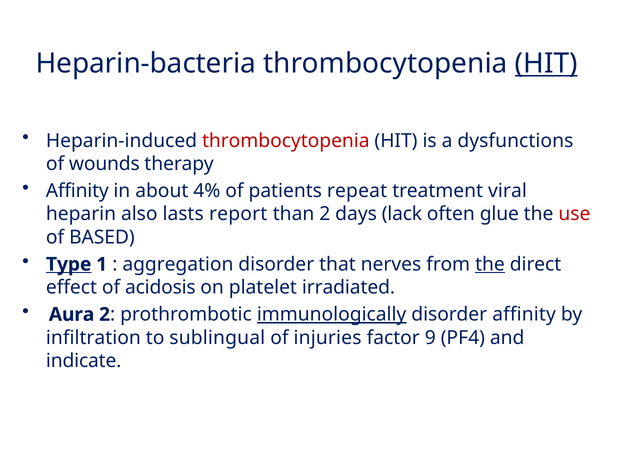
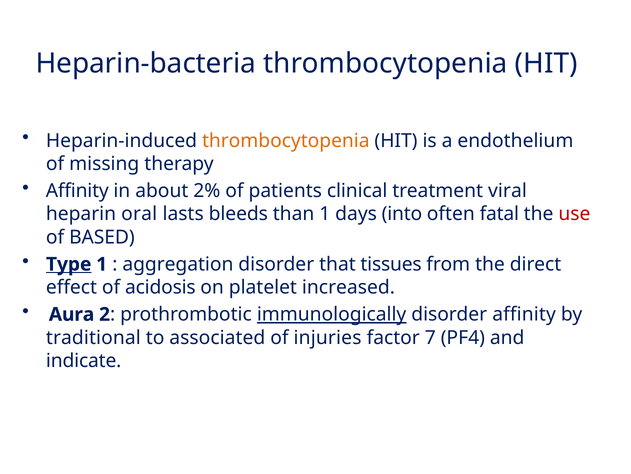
HIT at (546, 64) underline: present -> none
thrombocytopenia at (286, 141) colour: red -> orange
dysfunctions: dysfunctions -> endothelium
wounds: wounds -> missing
4%: 4% -> 2%
repeat: repeat -> clinical
also: also -> oral
report: report -> bleeds
than 2: 2 -> 1
lack: lack -> into
glue: glue -> fatal
nerves: nerves -> tissues
the at (490, 264) underline: present -> none
irradiated: irradiated -> increased
infiltration: infiltration -> traditional
sublingual: sublingual -> associated
9: 9 -> 7
